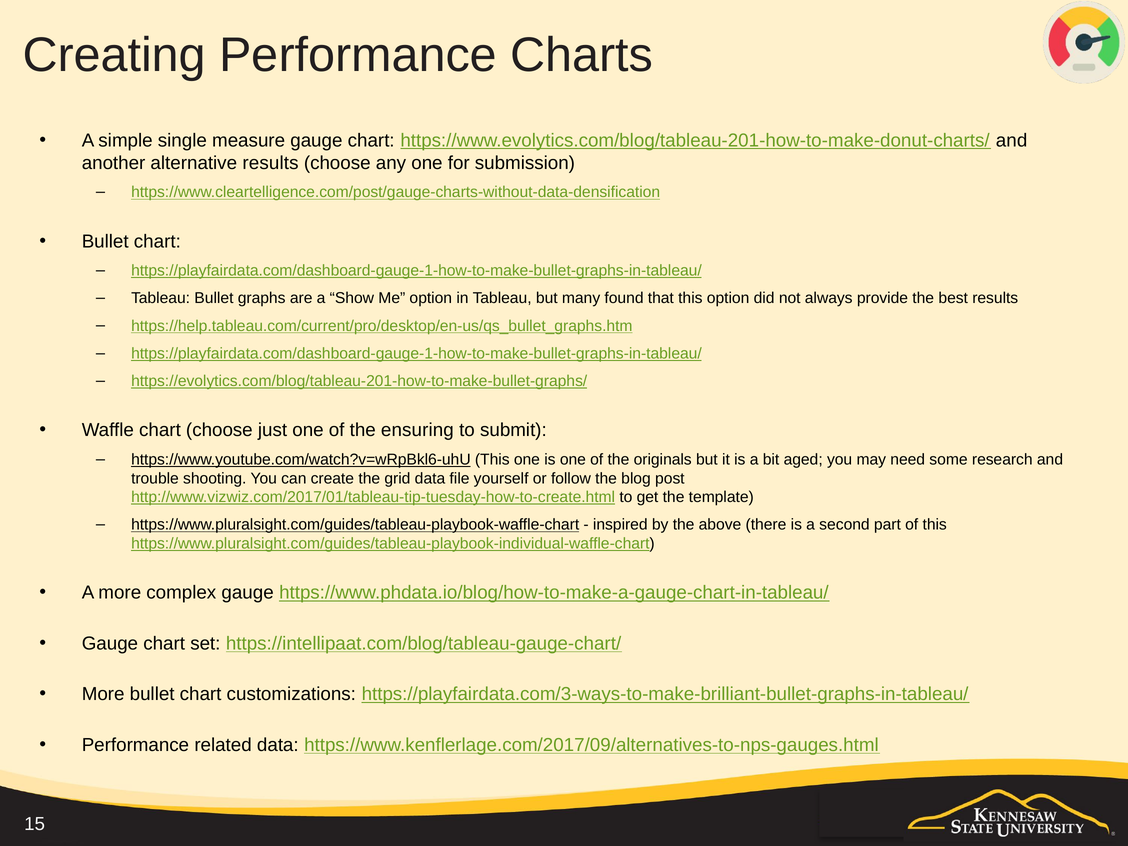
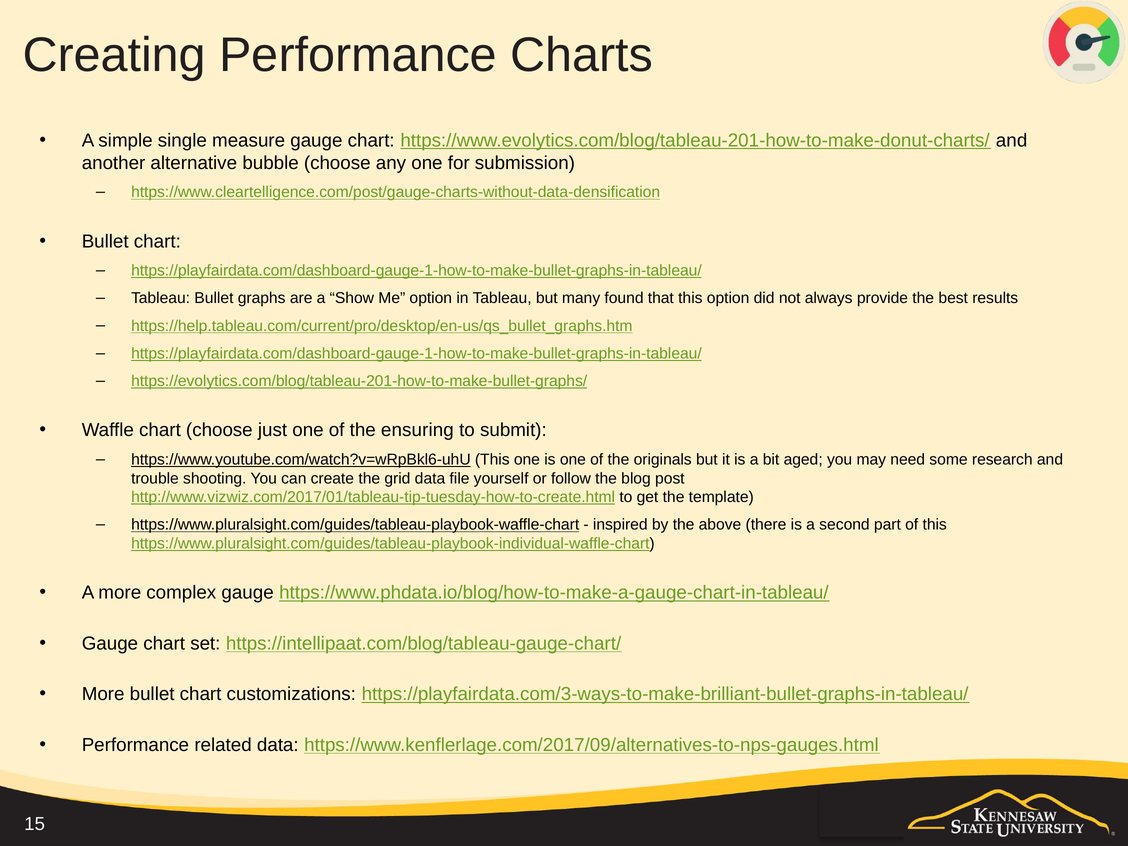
alternative results: results -> bubble
